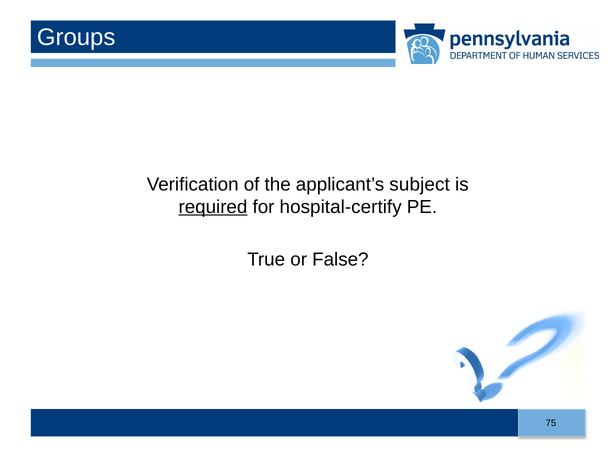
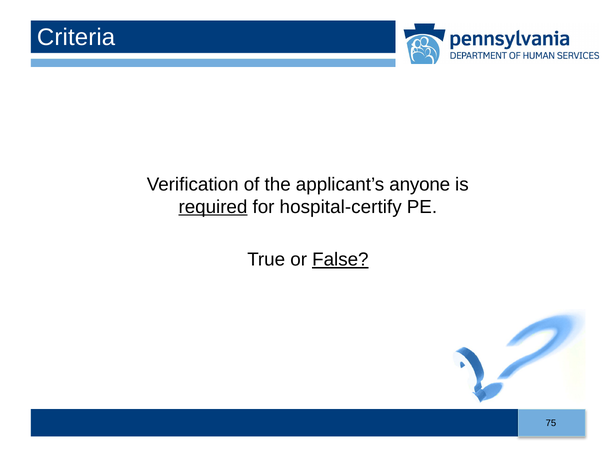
Groups: Groups -> Criteria
subject: subject -> anyone
False underline: none -> present
